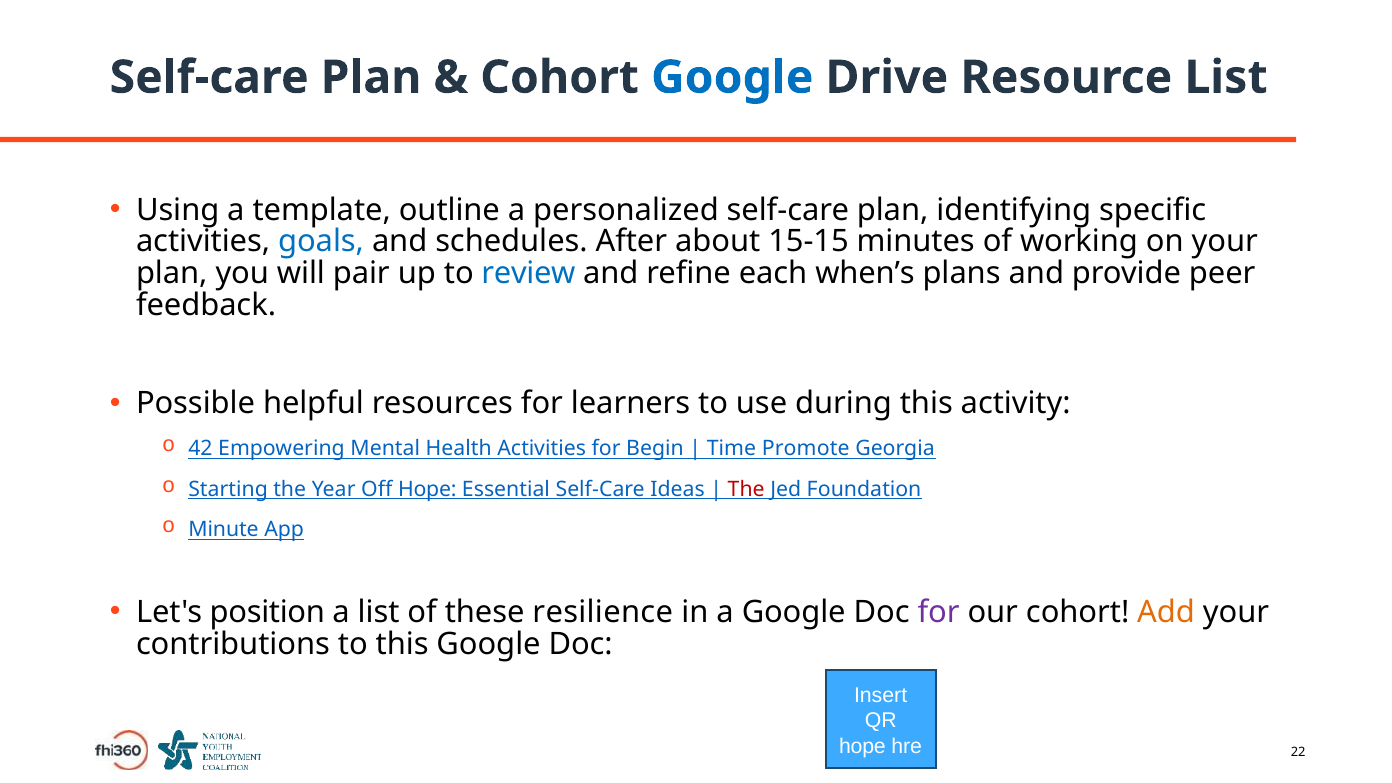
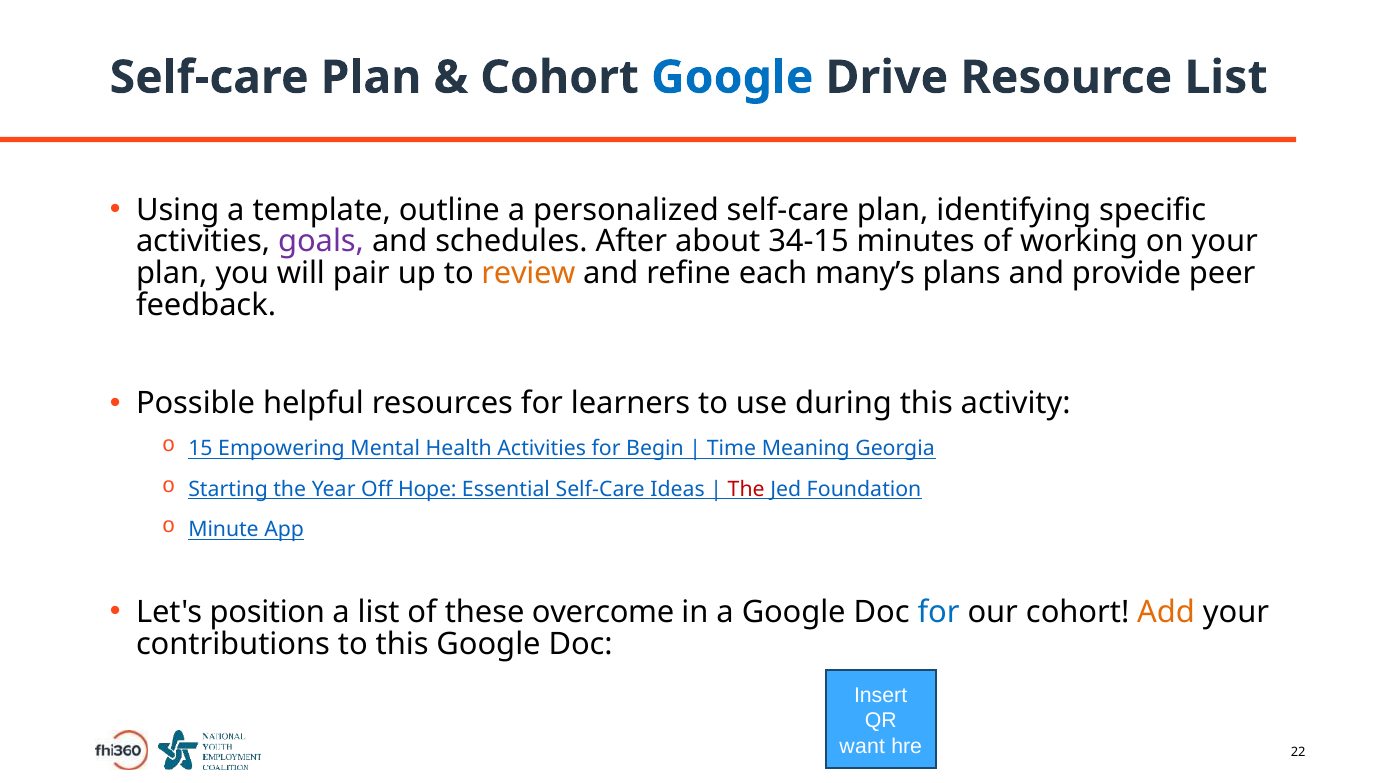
goals colour: blue -> purple
15-15: 15-15 -> 34-15
review colour: blue -> orange
when’s: when’s -> many’s
42: 42 -> 15
Promote: Promote -> Meaning
resilience: resilience -> overcome
for at (939, 612) colour: purple -> blue
hope at (862, 746): hope -> want
